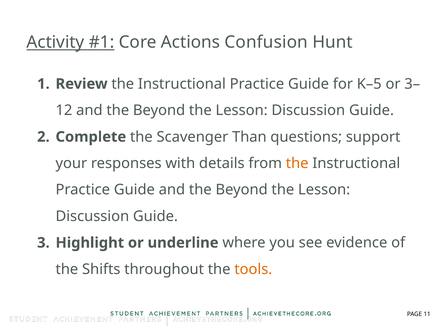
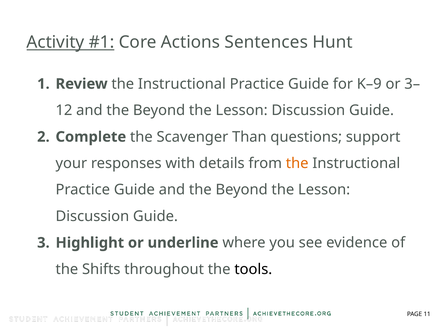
Confusion: Confusion -> Sentences
K–5: K–5 -> K–9
tools colour: orange -> black
